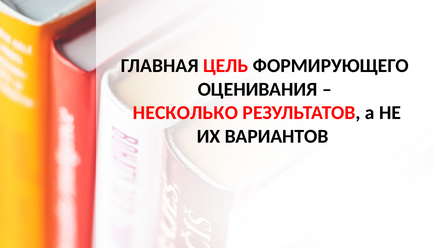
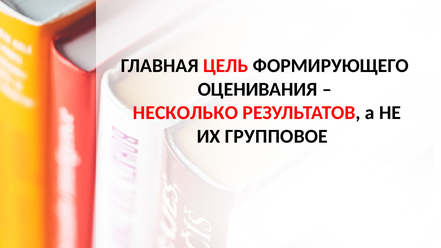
ВАРИАНТОВ: ВАРИАНТОВ -> ГРУППОВОЕ
